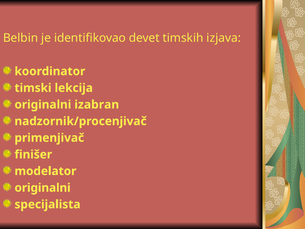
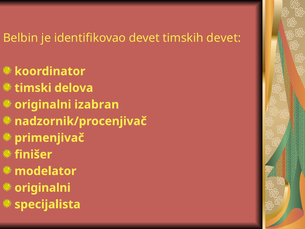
timskih izjava: izjava -> devet
lekcija: lekcija -> delova
